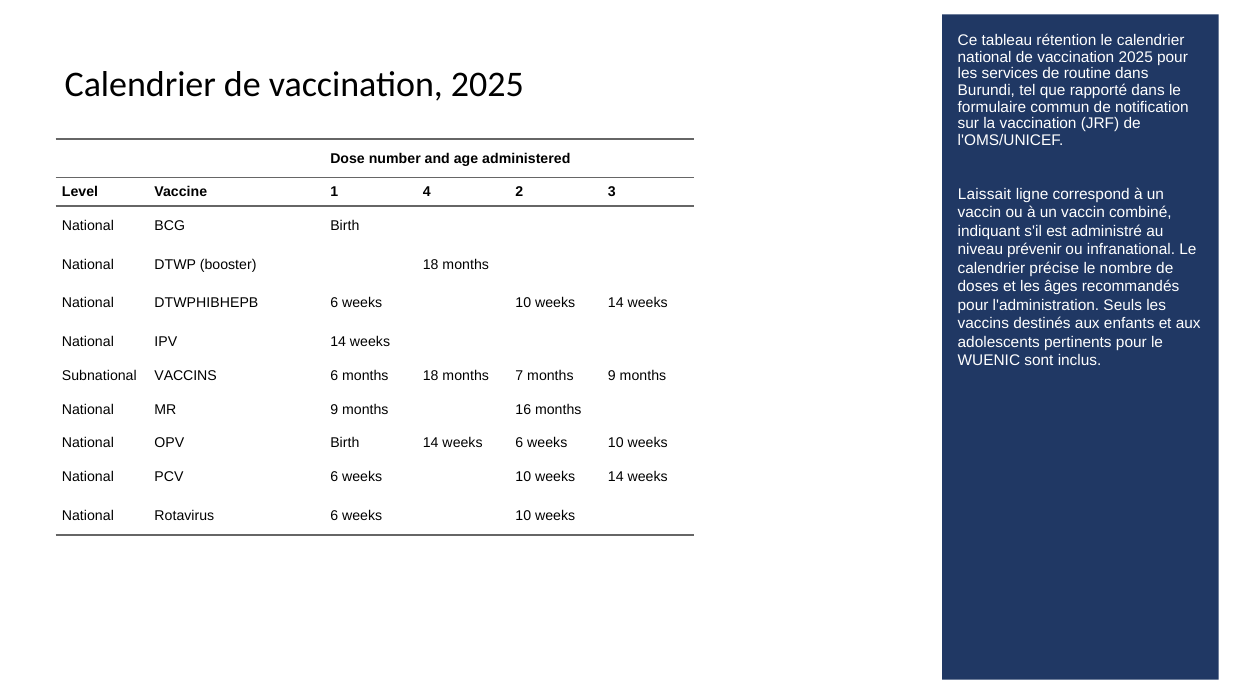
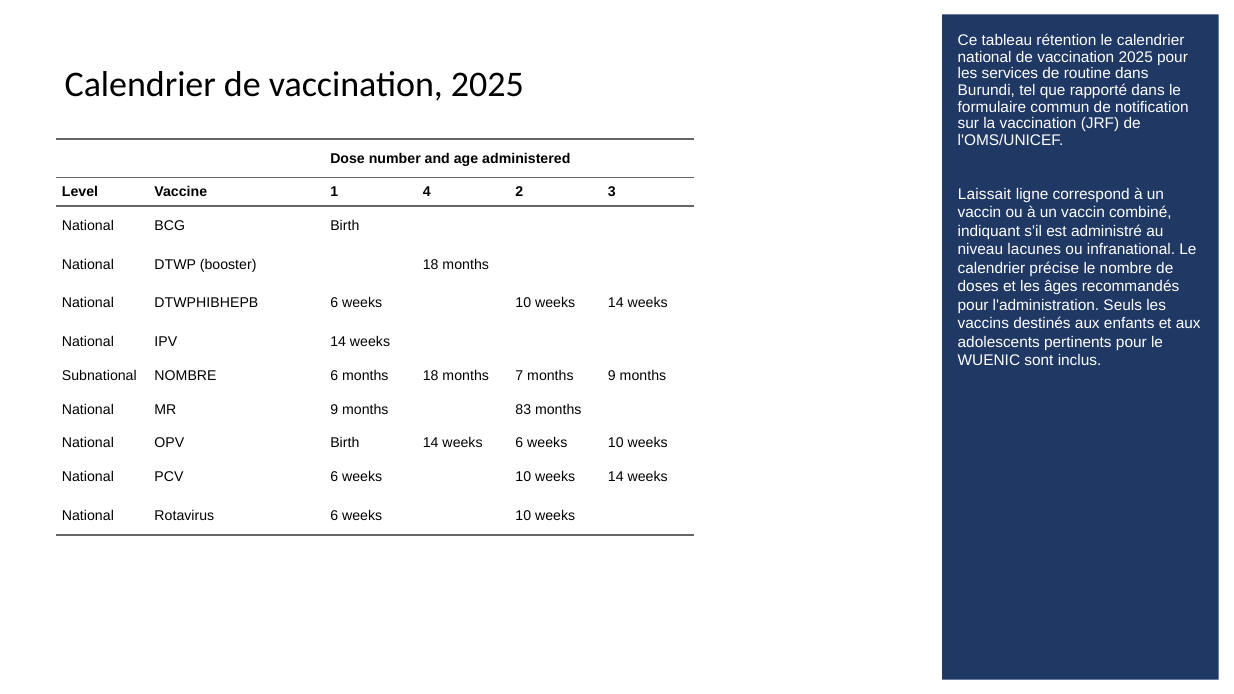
prévenir: prévenir -> lacunes
Subnational VACCINS: VACCINS -> NOMBRE
16: 16 -> 83
